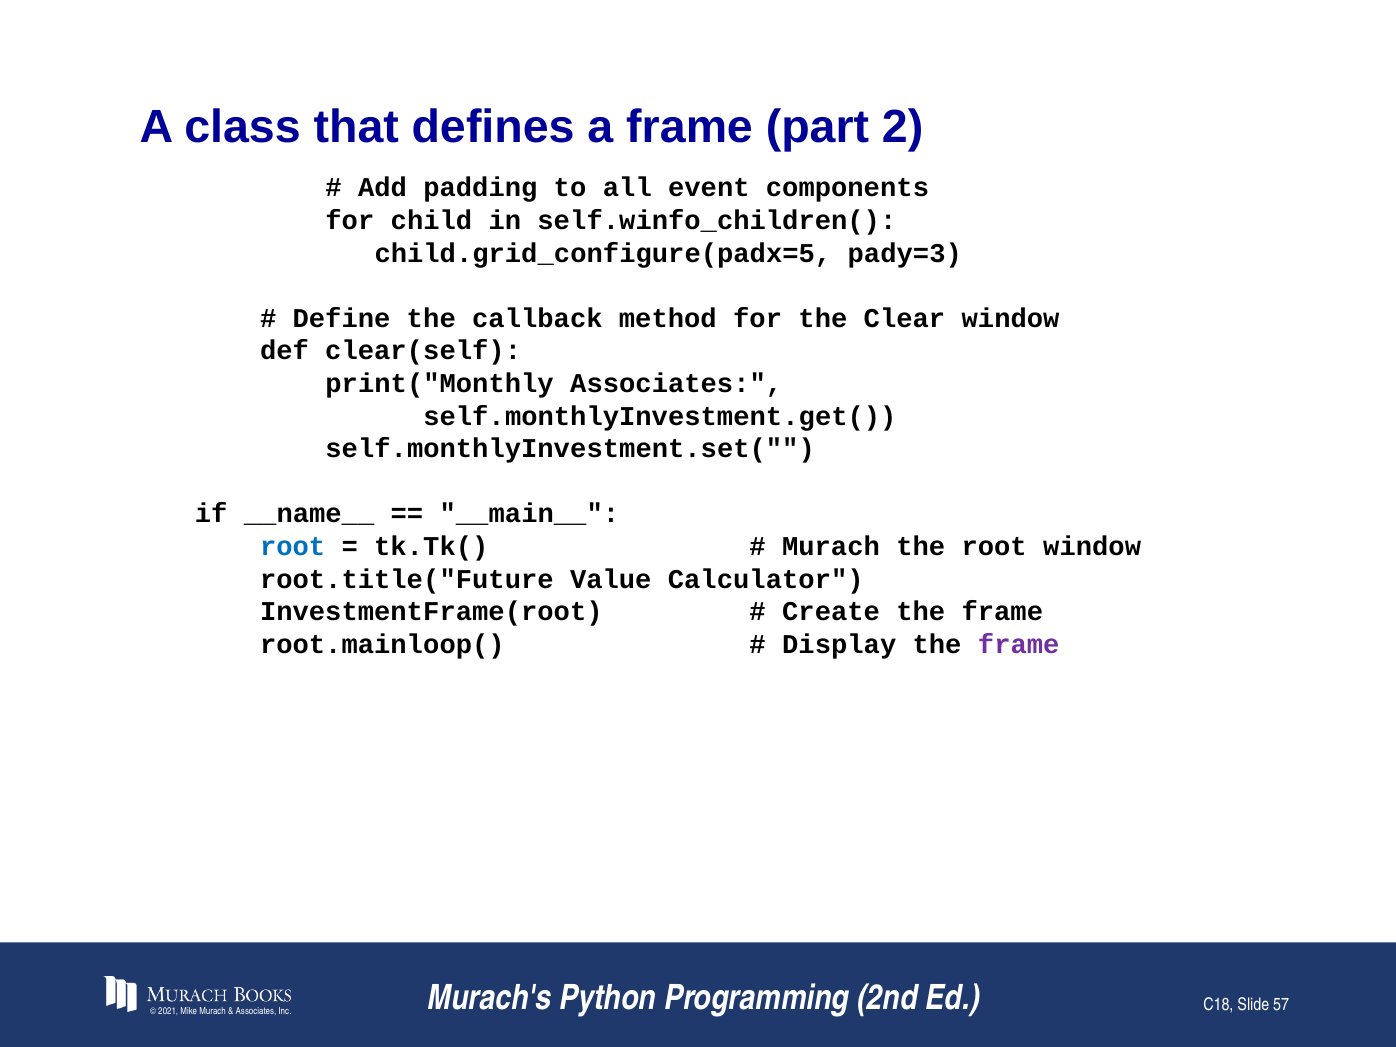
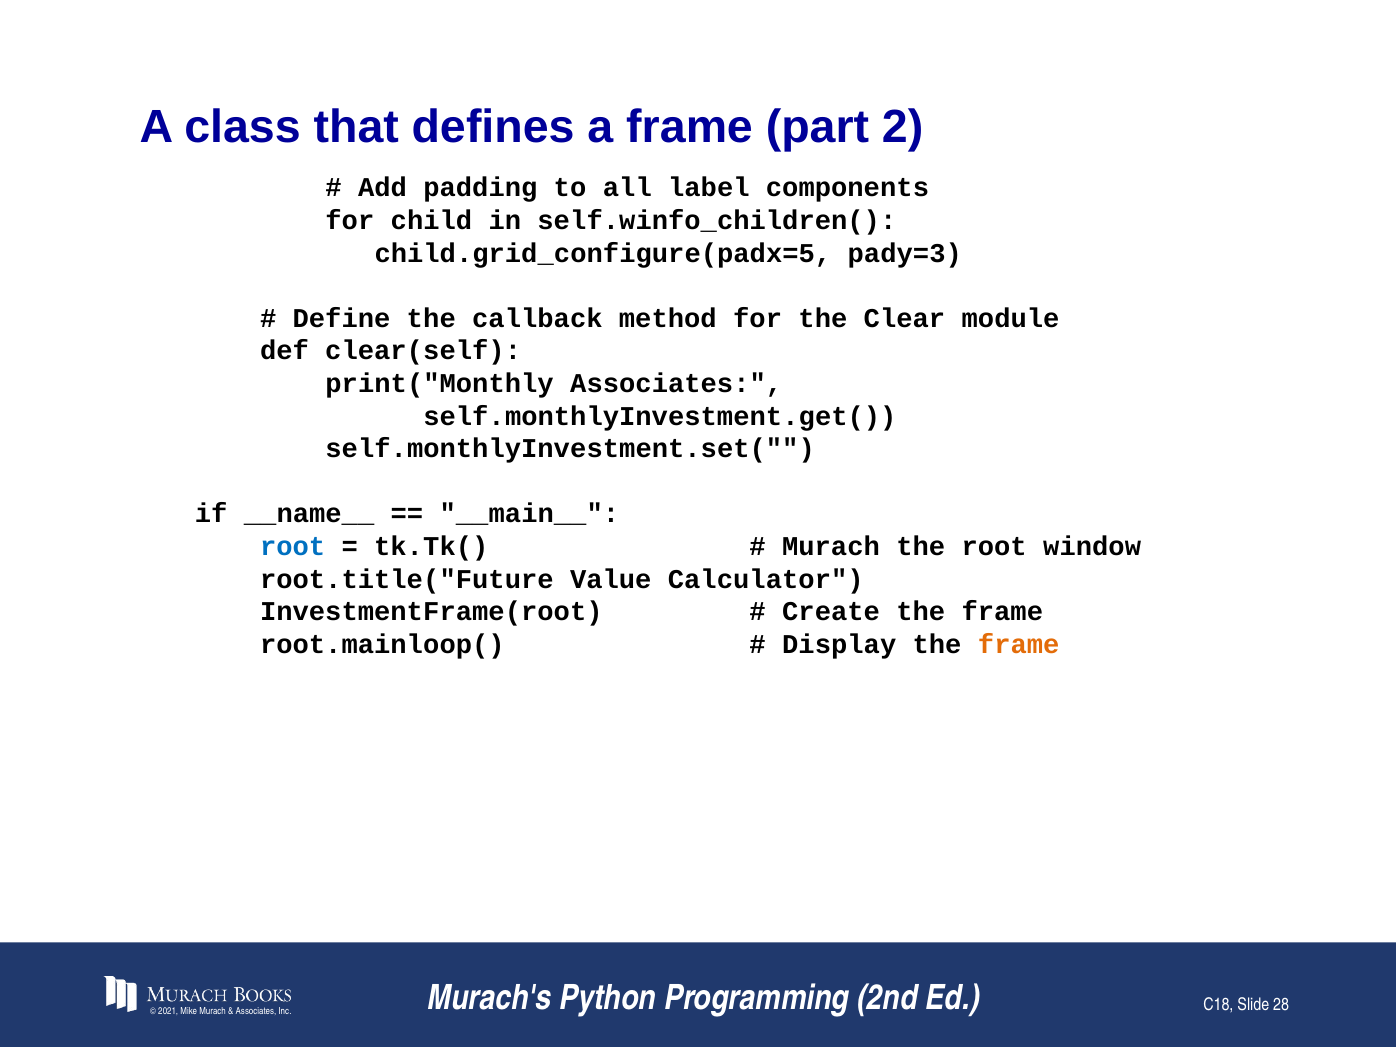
event: event -> label
Clear window: window -> module
frame at (1019, 644) colour: purple -> orange
57: 57 -> 28
